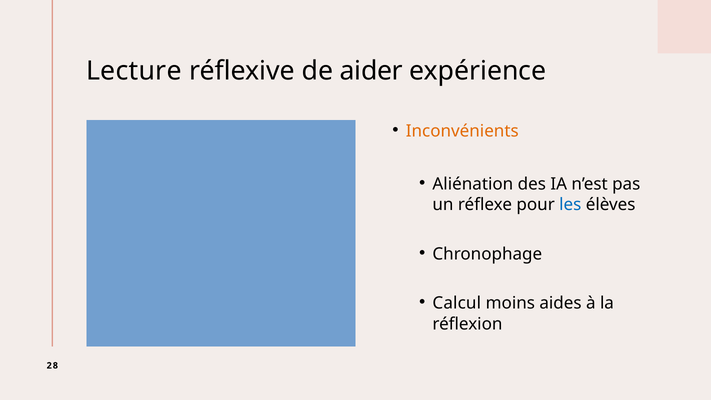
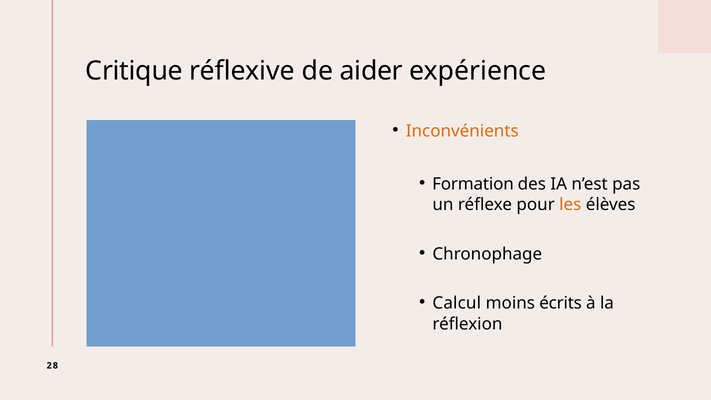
Lecture: Lecture -> Critique
Aliénation: Aliénation -> Formation
les colour: blue -> orange
aides: aides -> écrits
